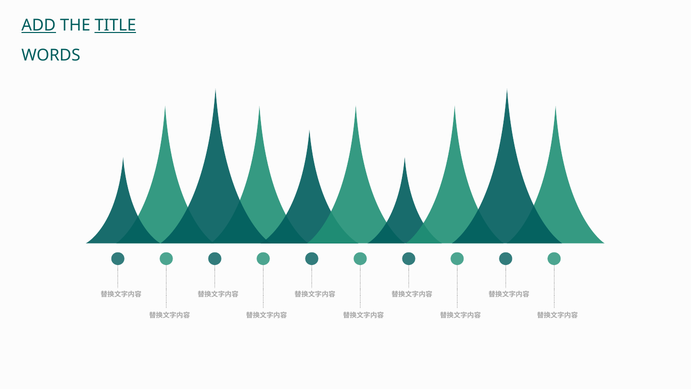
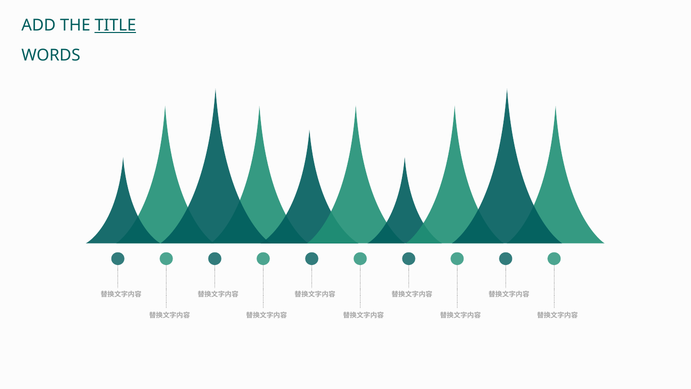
ADD underline: present -> none
